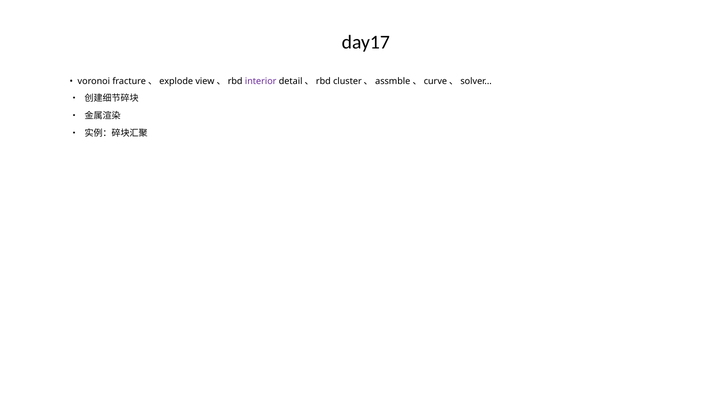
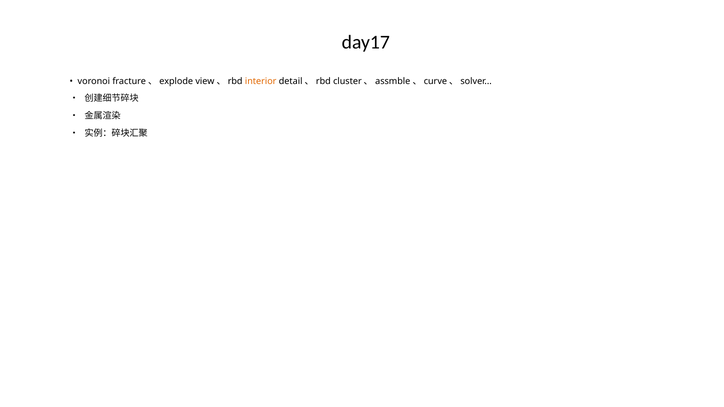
interior colour: purple -> orange
